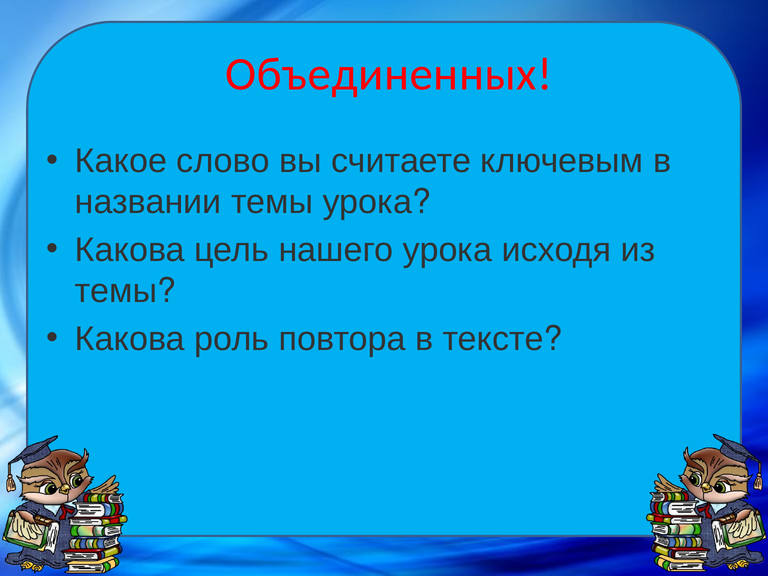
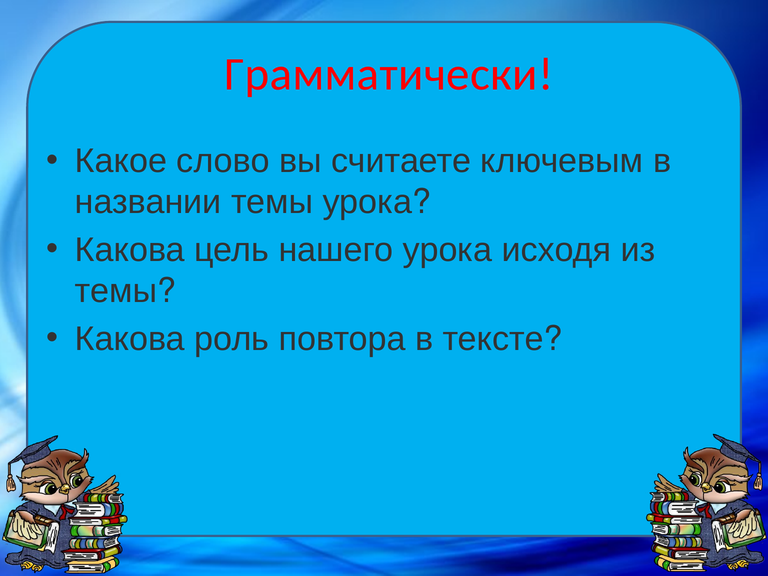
Объединенных: Объединенных -> Грамматически
